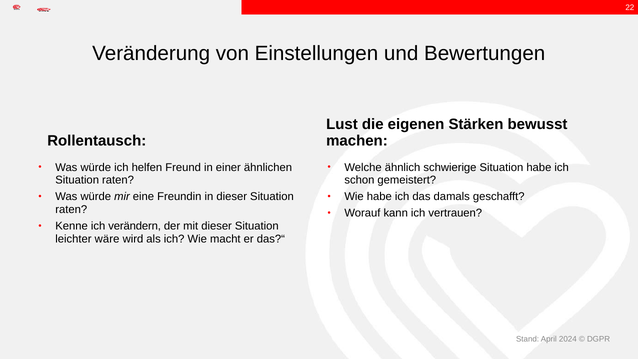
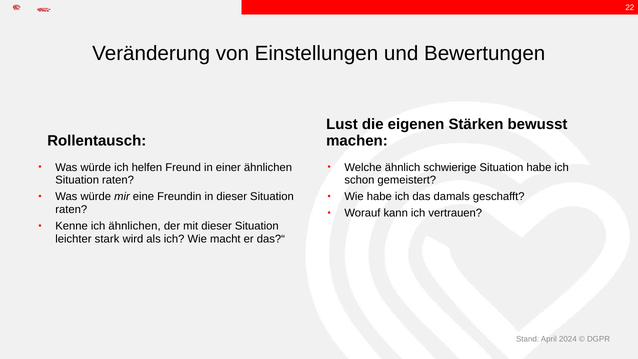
ich verändern: verändern -> ähnlichen
wäre: wäre -> stark
